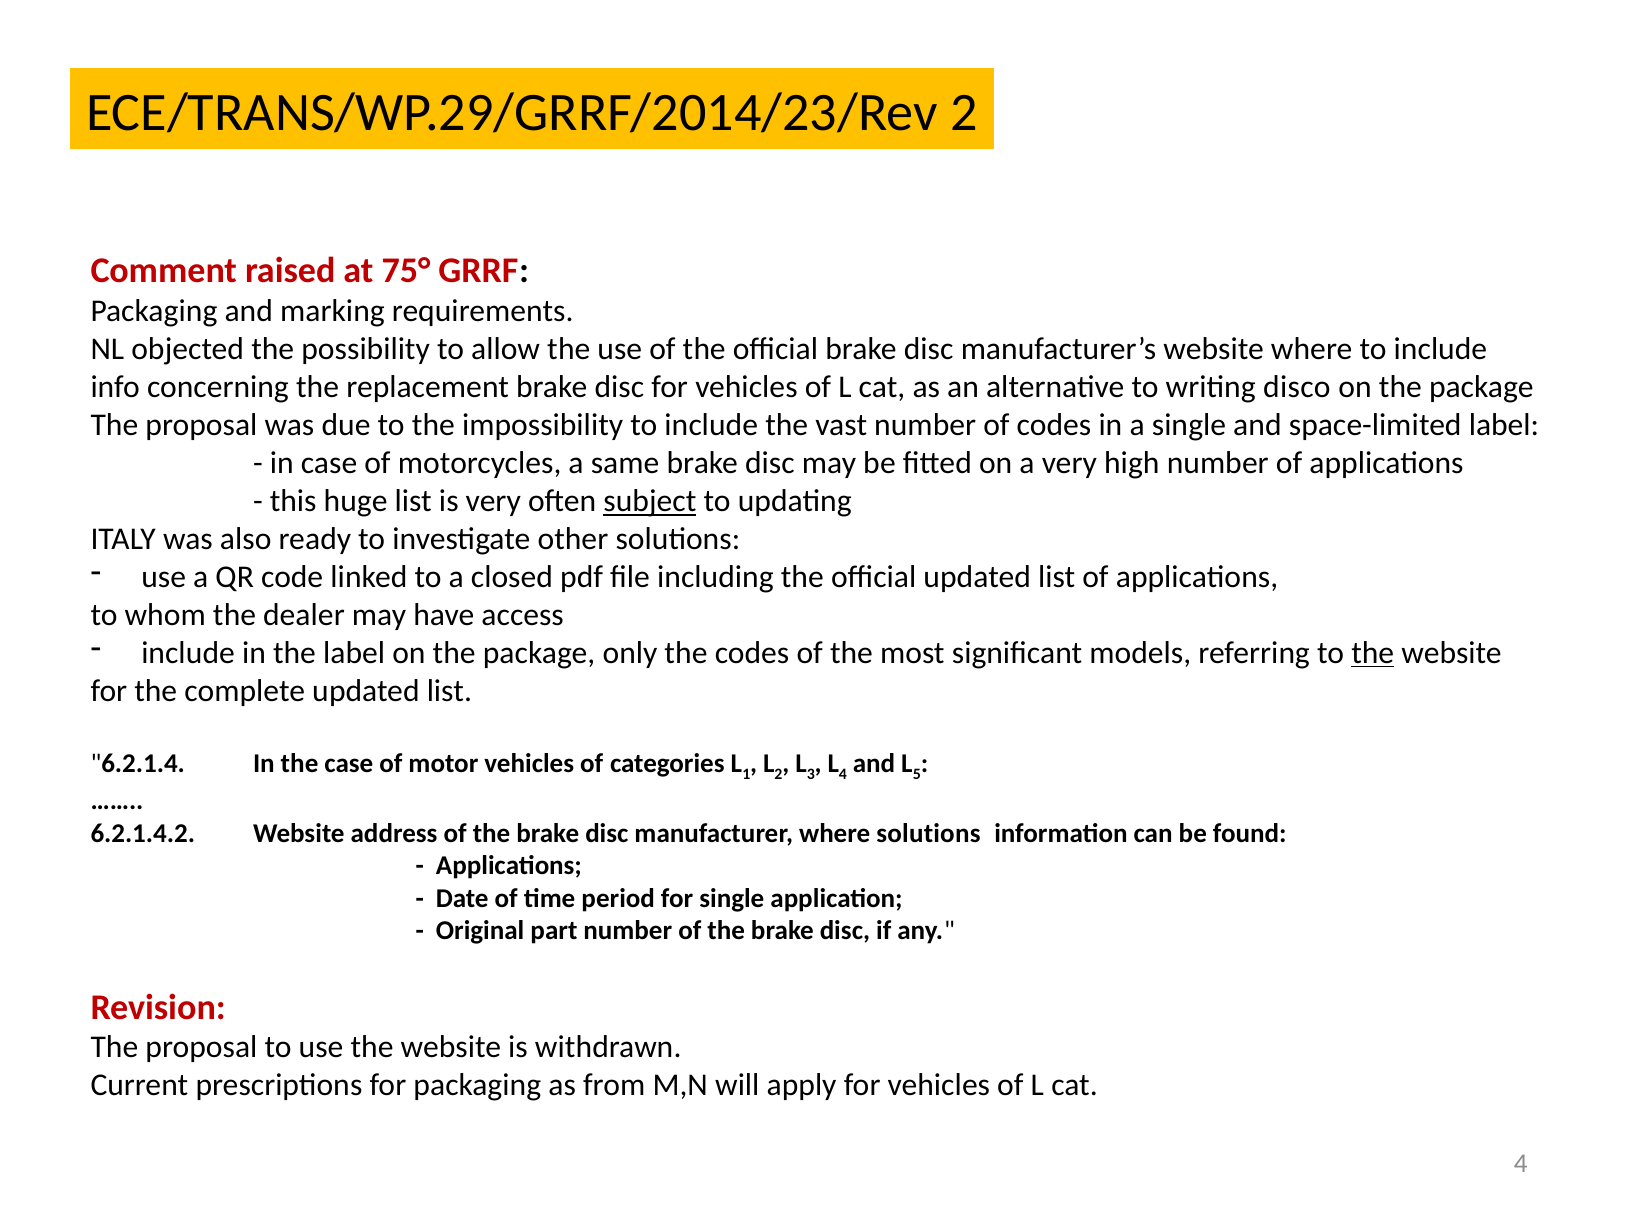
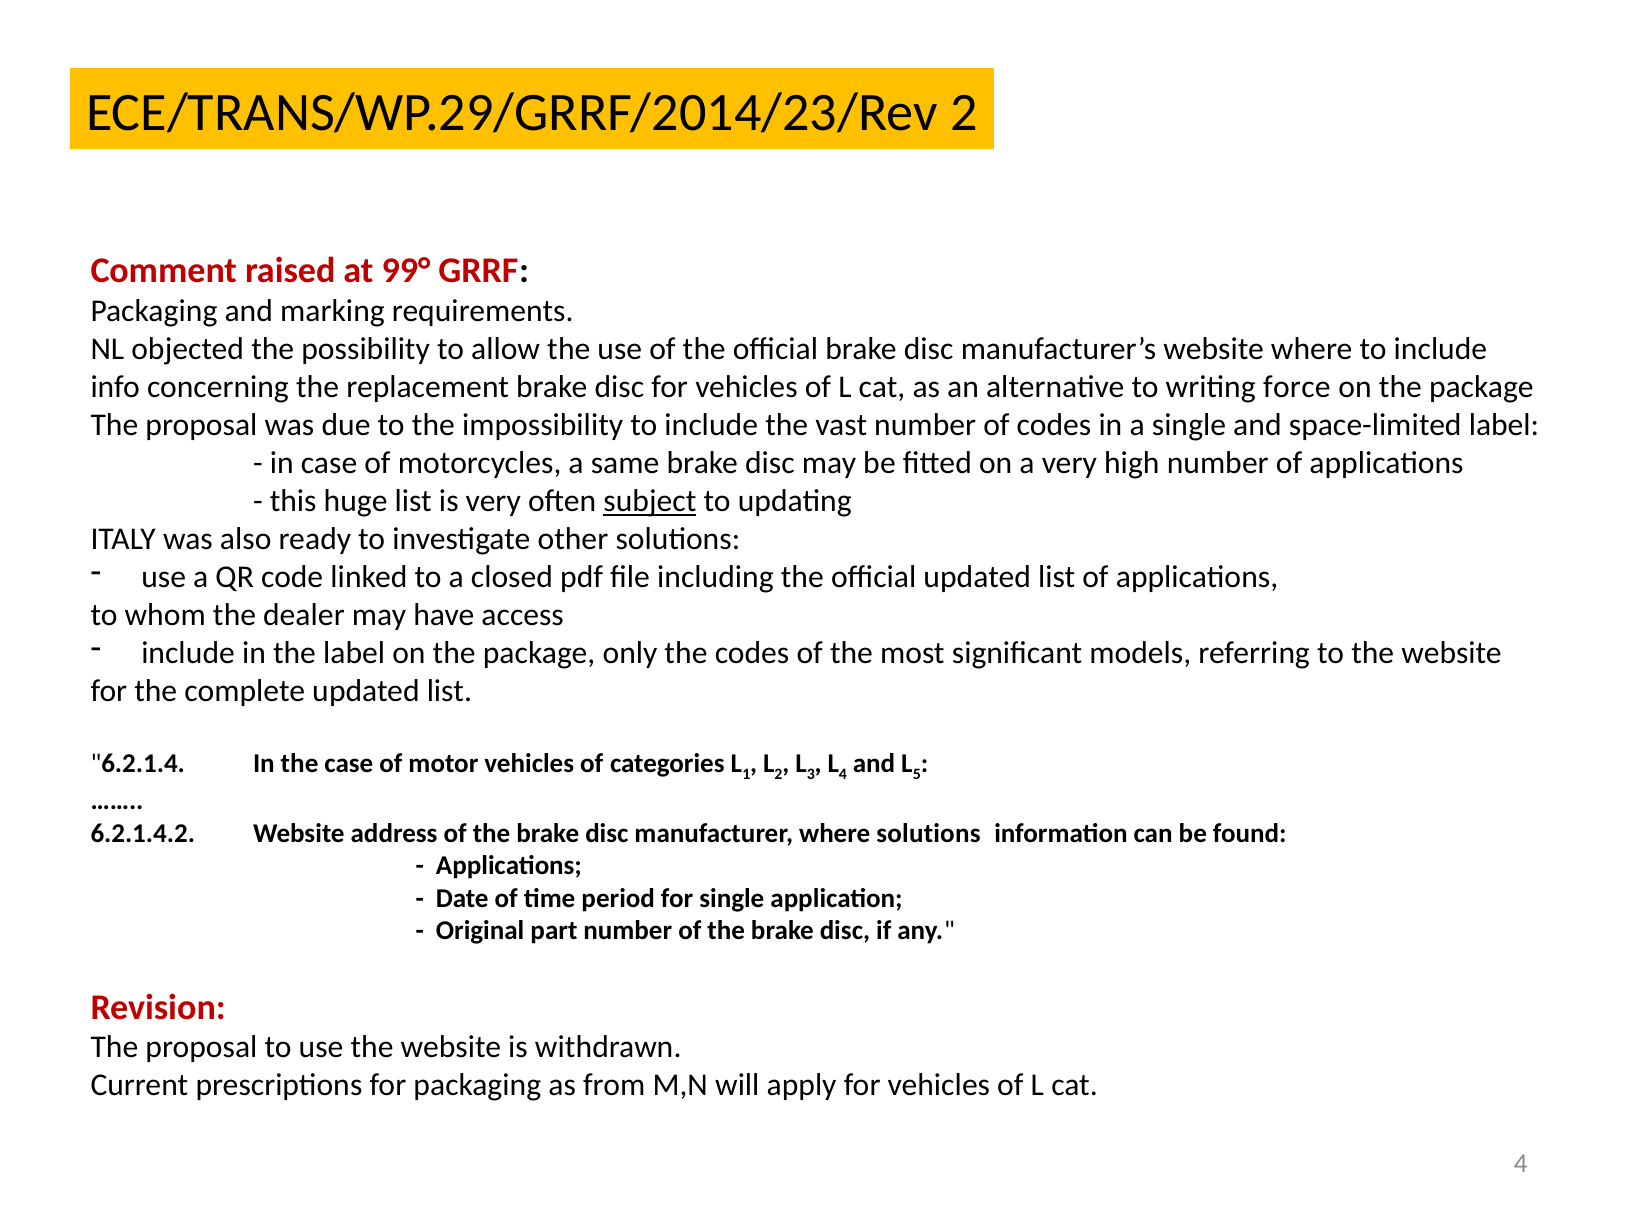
75°: 75° -> 99°
disco: disco -> force
the at (1373, 653) underline: present -> none
